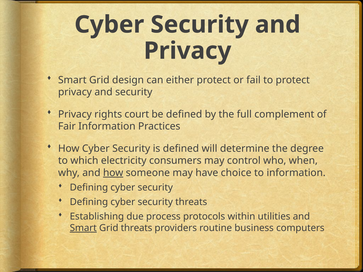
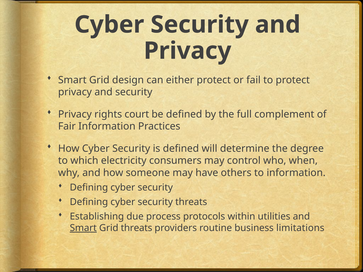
how at (113, 173) underline: present -> none
choice: choice -> others
computers: computers -> limitations
